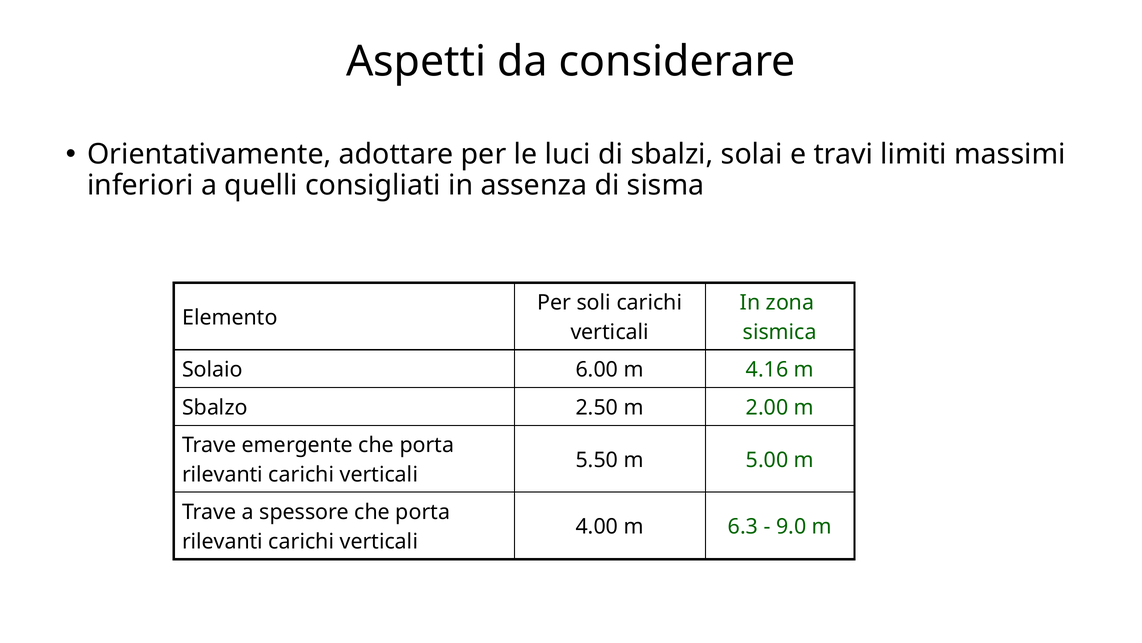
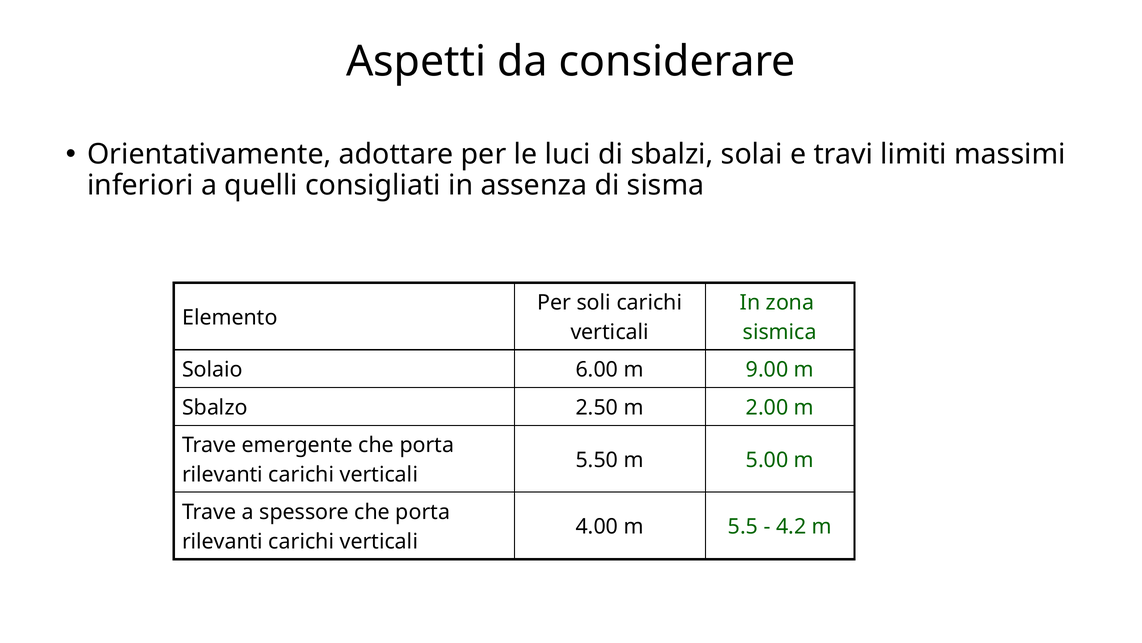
4.16: 4.16 -> 9.00
6.3: 6.3 -> 5.5
9.0: 9.0 -> 4.2
